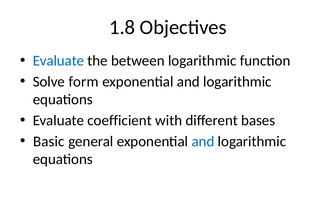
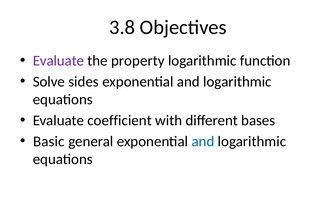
1.8: 1.8 -> 3.8
Evaluate at (58, 61) colour: blue -> purple
between: between -> property
form: form -> sides
